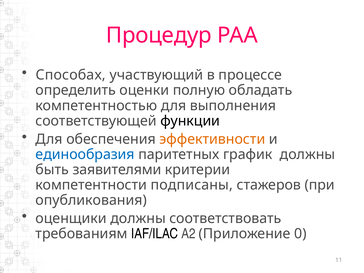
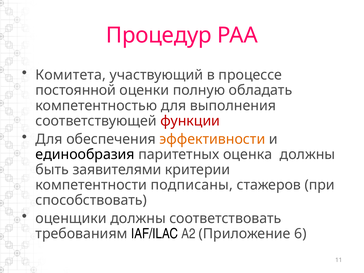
Способах: Способах -> Комитета
определить: определить -> постоянной
функции colour: black -> red
единообразия colour: blue -> black
график: график -> оценка
опубликования: опубликования -> способствовать
0: 0 -> 6
